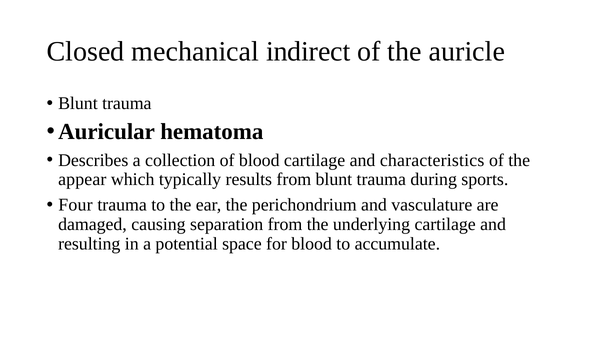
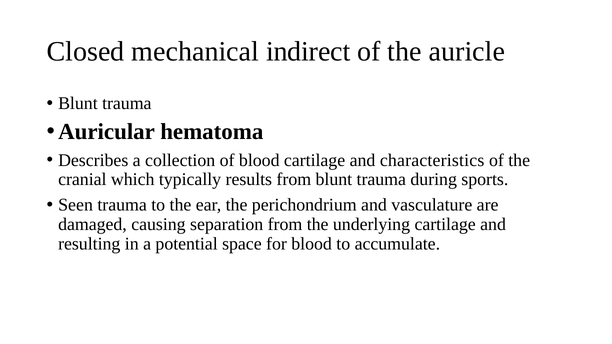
appear: appear -> cranial
Four: Four -> Seen
